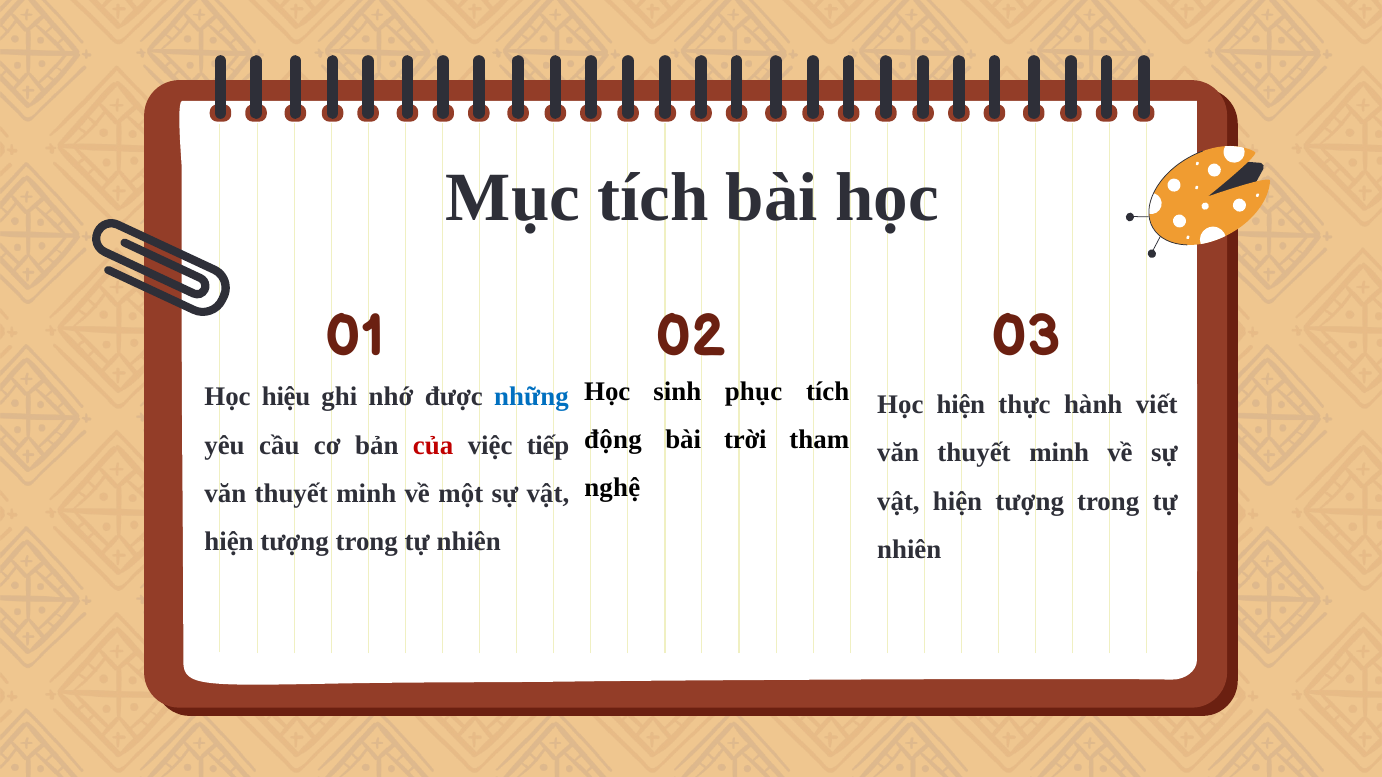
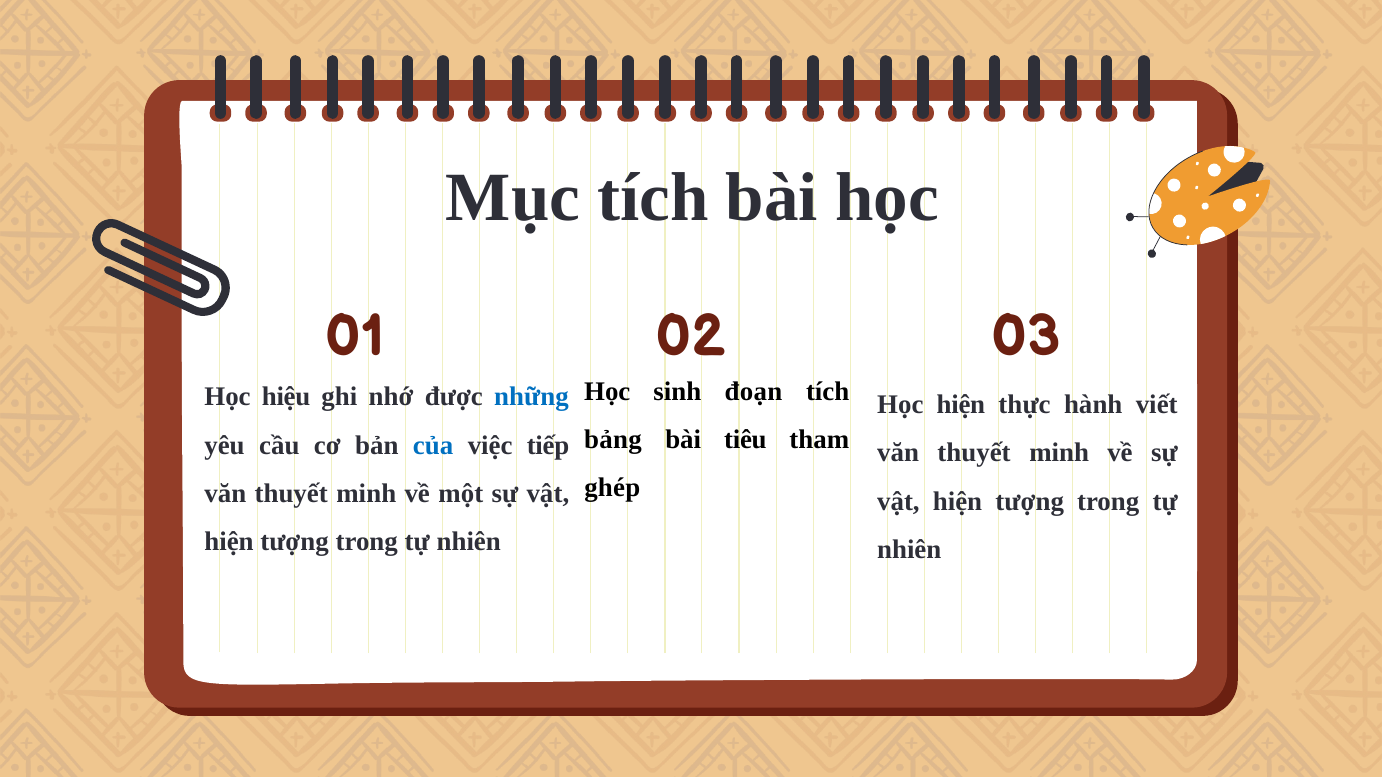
phục: phục -> đoạn
động: động -> bảng
trời: trời -> tiêu
của colour: red -> blue
nghệ: nghệ -> ghép
